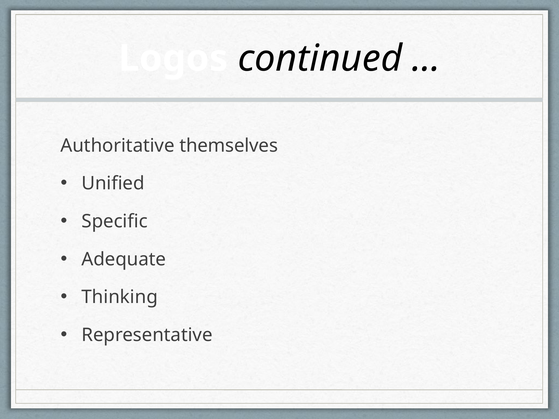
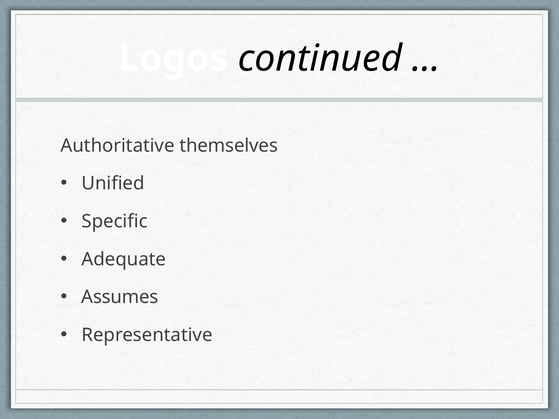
Thinking: Thinking -> Assumes
